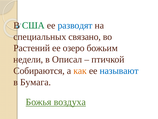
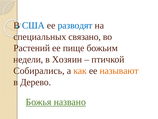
США colour: green -> blue
озеро: озеро -> пище
Описал: Описал -> Хозяин
Собираются: Собираются -> Собирались
называют colour: blue -> orange
Бумага: Бумага -> Дерево
воздуха: воздуха -> названо
